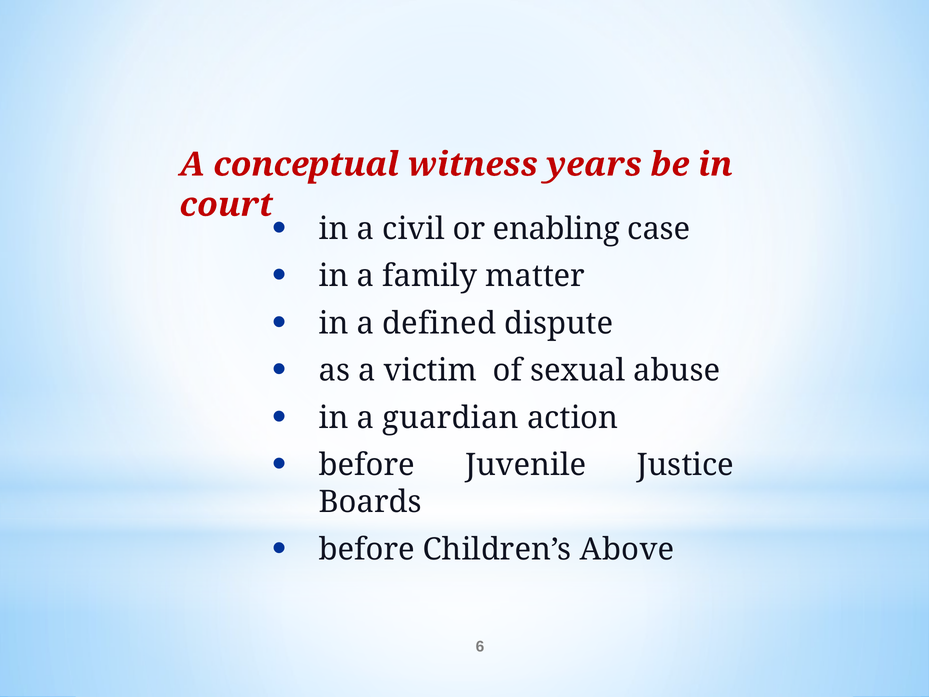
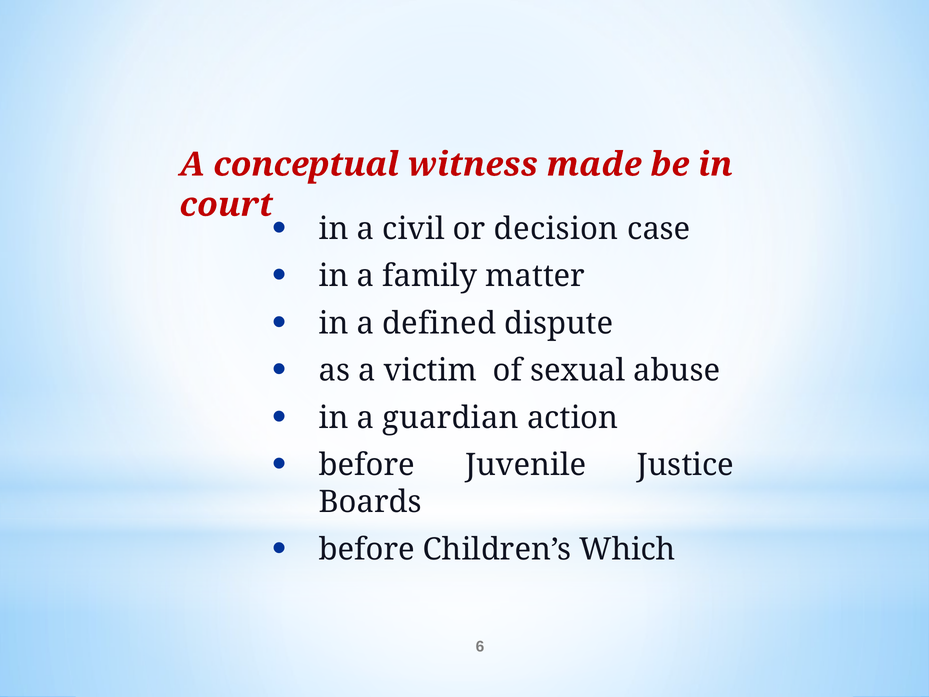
years: years -> made
enabling: enabling -> decision
Above: Above -> Which
